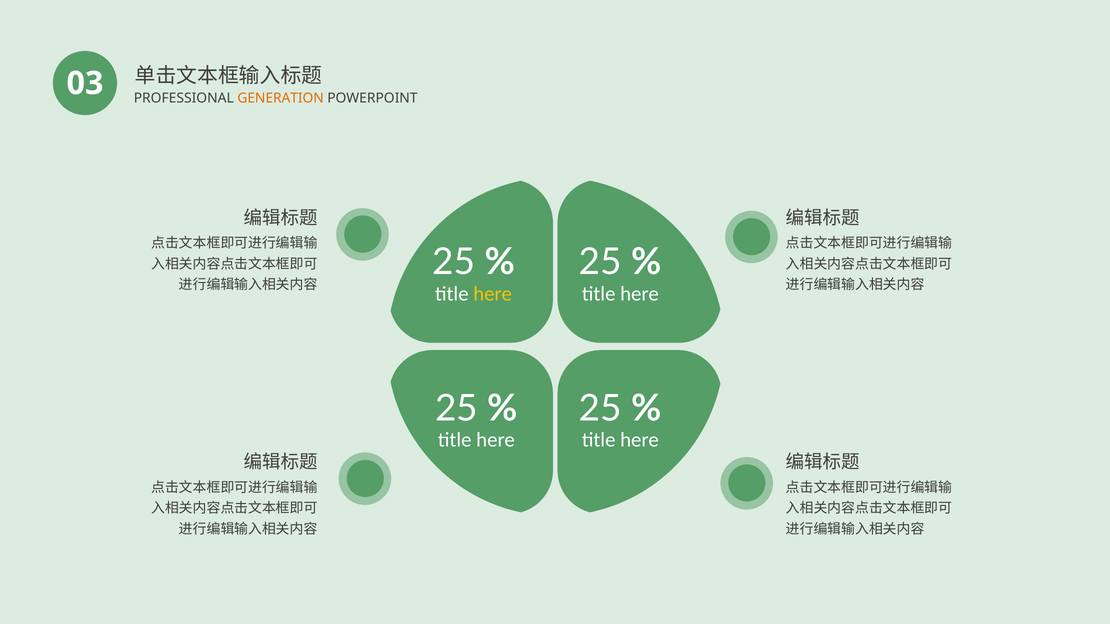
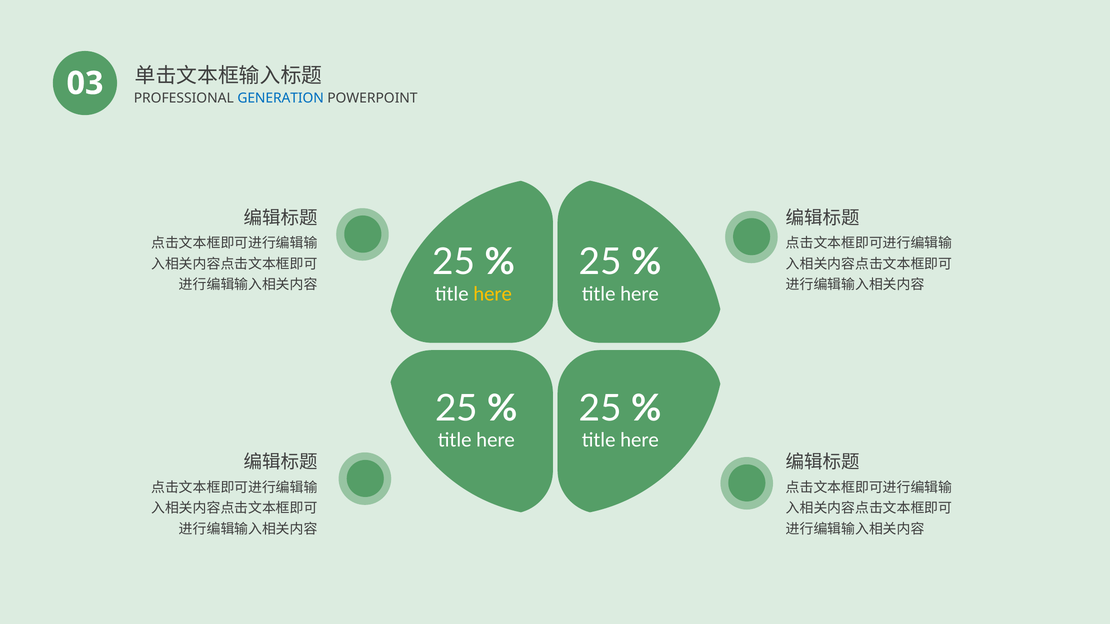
GENERATION colour: orange -> blue
